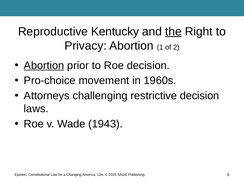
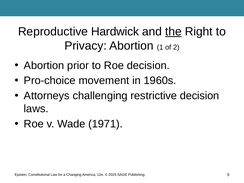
Kentucky: Kentucky -> Hardwick
Abortion at (44, 65) underline: present -> none
1943: 1943 -> 1971
